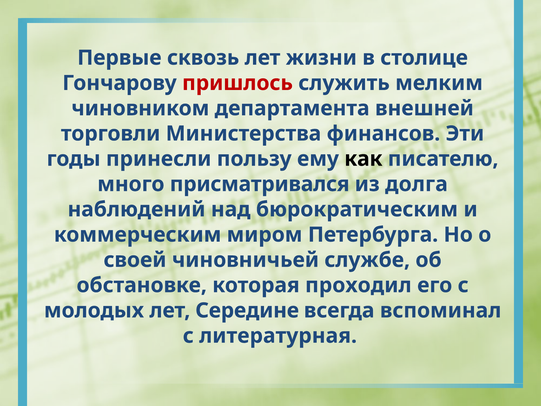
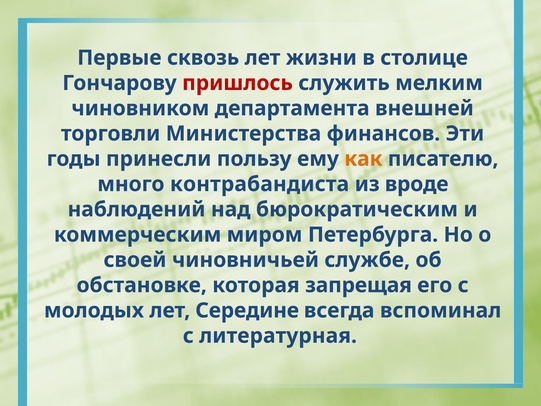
как colour: black -> orange
присматривался: присматривался -> контрабандиста
долга: долга -> вроде
проходил: проходил -> запрещая
